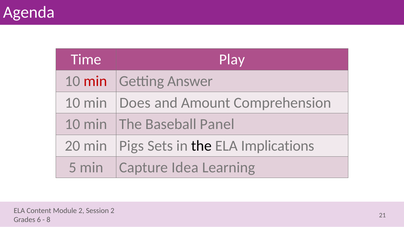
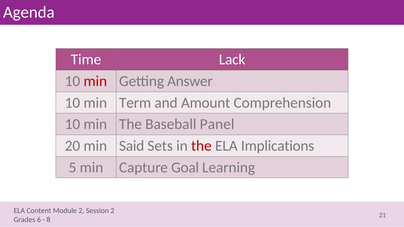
Play: Play -> Lack
Does: Does -> Term
Pigs: Pigs -> Said
the at (201, 146) colour: black -> red
Idea: Idea -> Goal
